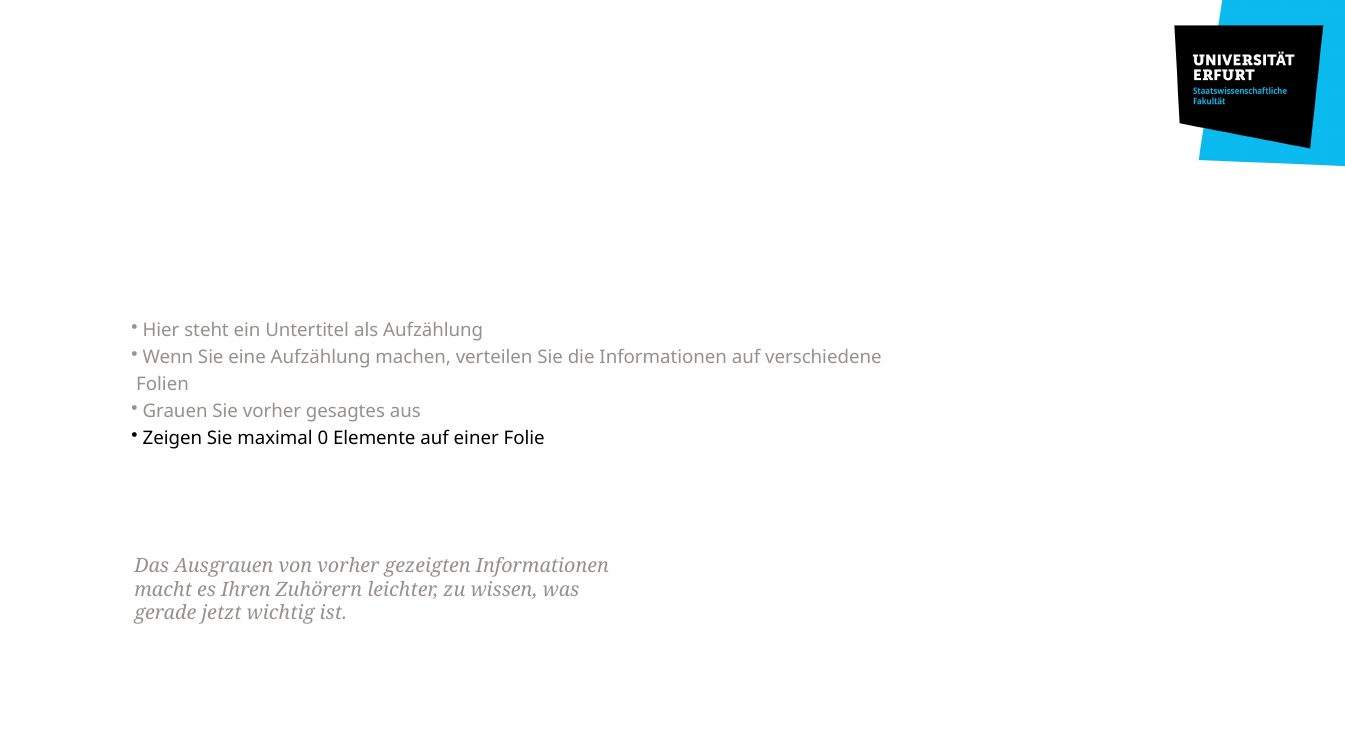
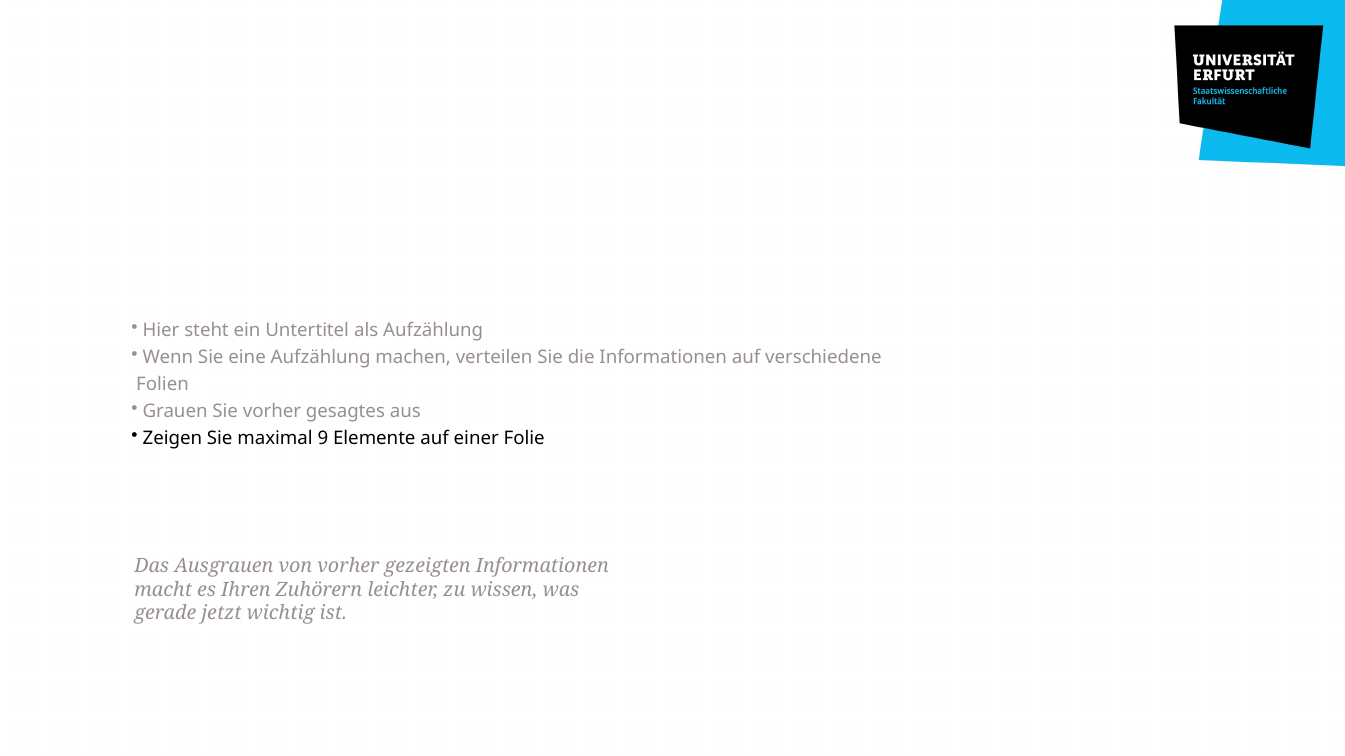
0: 0 -> 9
